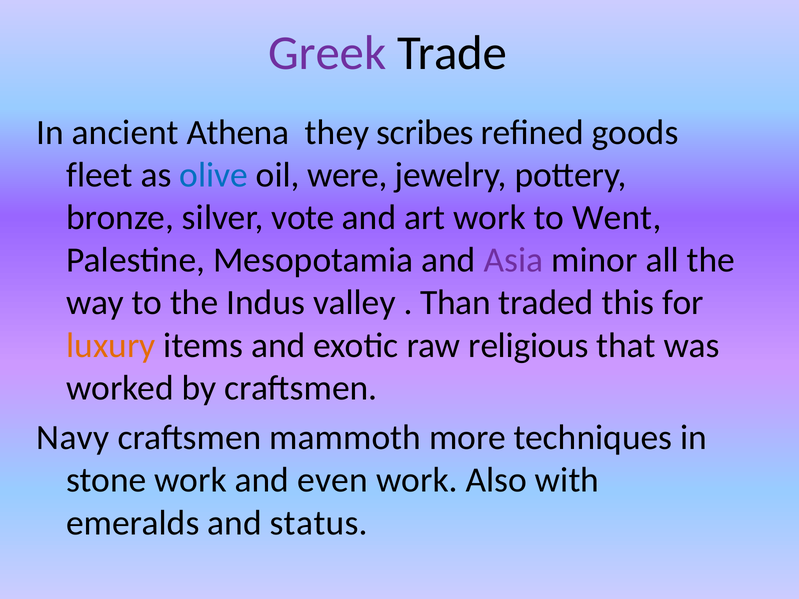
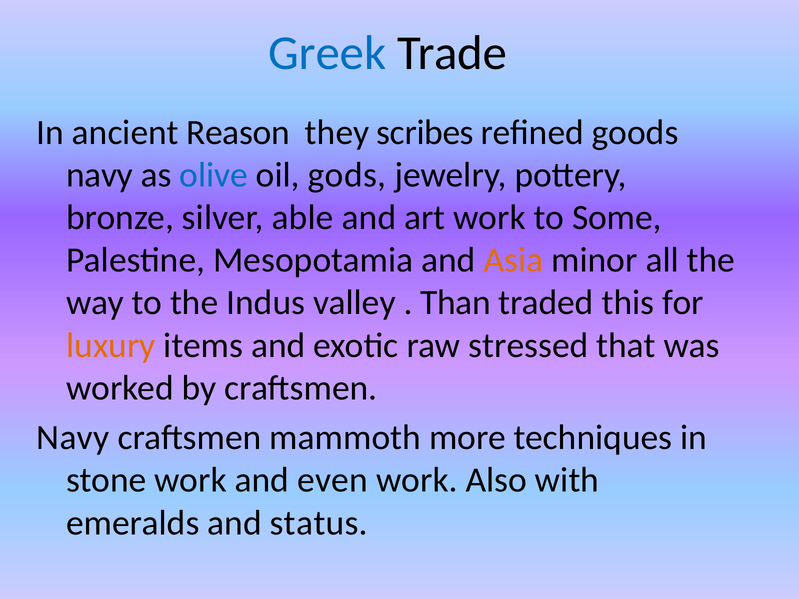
Greek colour: purple -> blue
Athena: Athena -> Reason
fleet at (99, 175): fleet -> navy
were: were -> gods
vote: vote -> able
Went: Went -> Some
Asia colour: purple -> orange
religious: religious -> stressed
